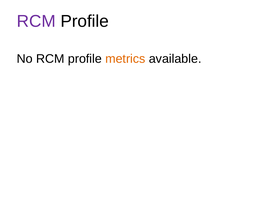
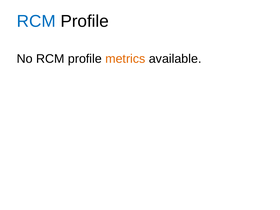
RCM at (36, 21) colour: purple -> blue
